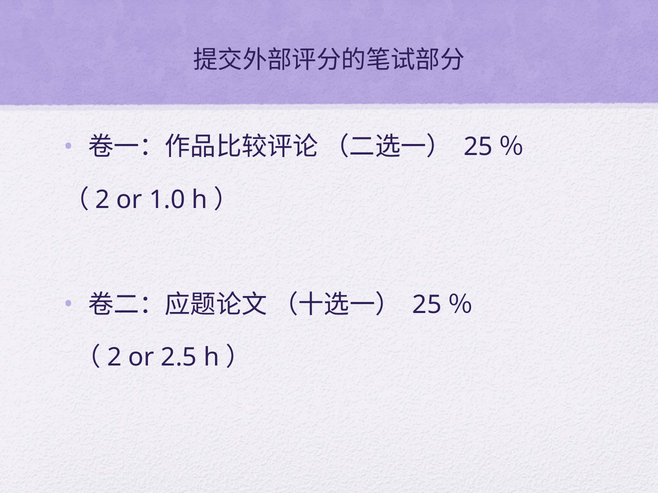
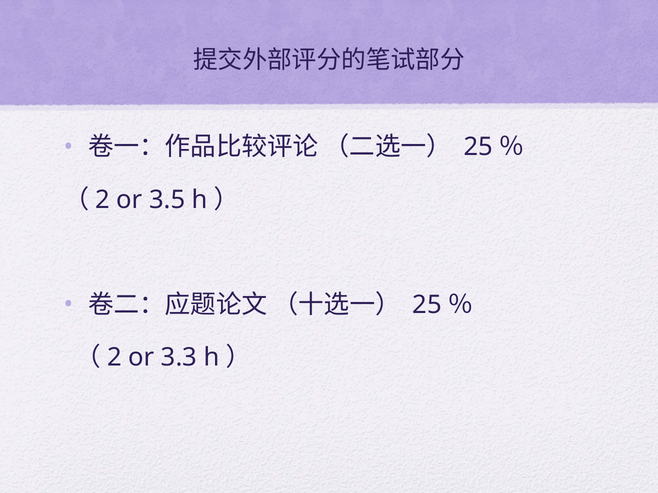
1.0: 1.0 -> 3.5
2.5: 2.5 -> 3.3
